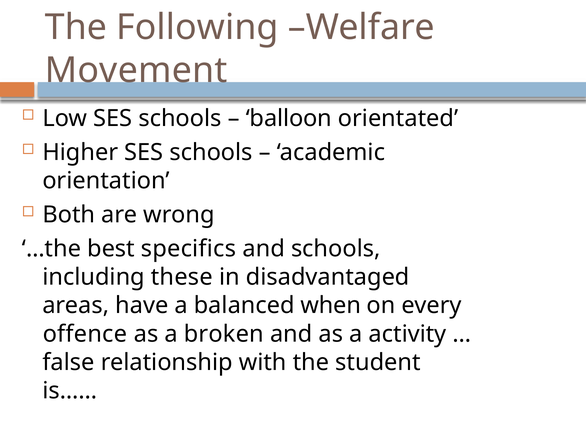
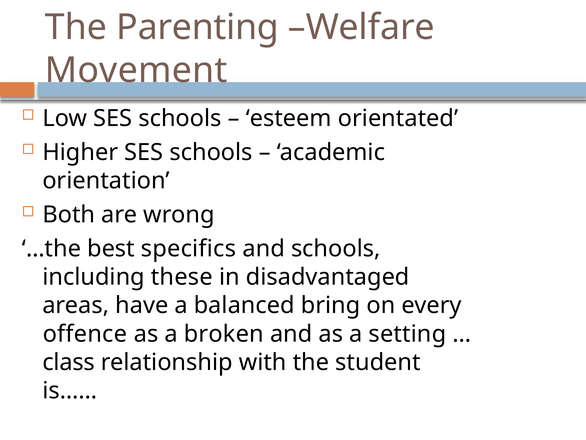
Following: Following -> Parenting
balloon: balloon -> esteem
when: when -> bring
activity: activity -> setting
false: false -> class
